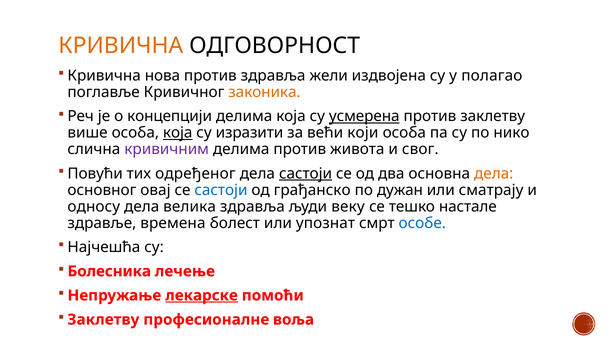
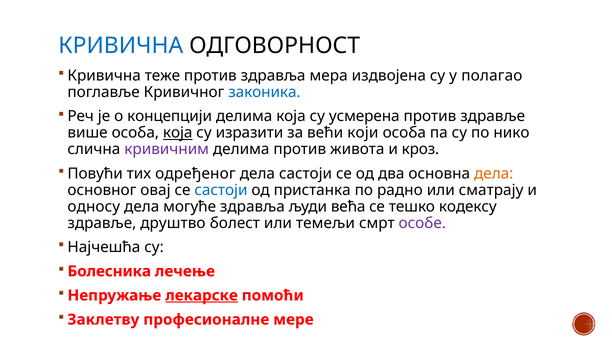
КРИВИЧНА at (121, 46) colour: orange -> blue
нова: нова -> теже
жели: жели -> мера
законика colour: orange -> blue
усмерена underline: present -> none
против заклетву: заклетву -> здравље
свог: свог -> кроз
састоји at (306, 174) underline: present -> none
грађанско: грађанско -> пристанка
дужан: дужан -> радно
велика: велика -> могуће
веку: веку -> већа
настале: настале -> кодексу
времена: времена -> друштво
упознат: упознат -> темељи
особе colour: blue -> purple
воља: воља -> мере
